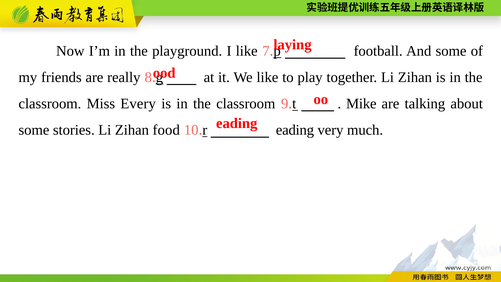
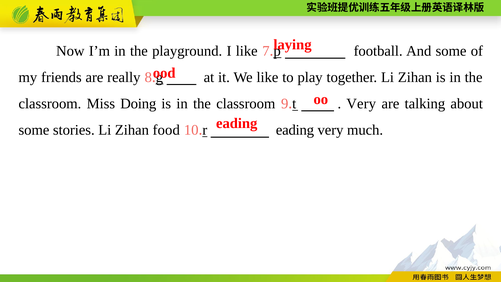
Every: Every -> Doing
Mike at (361, 104): Mike -> Very
